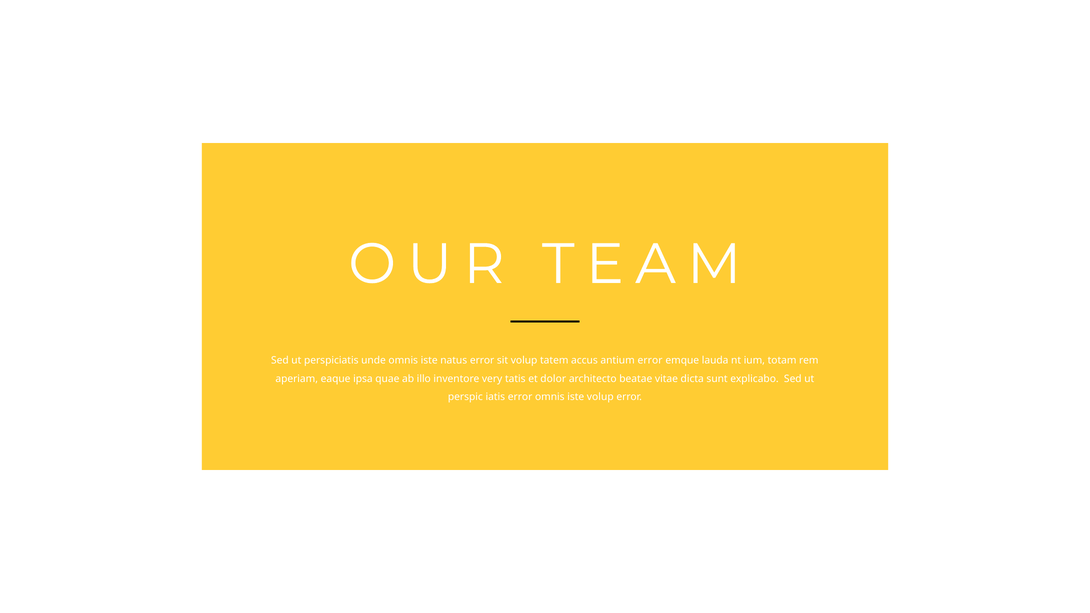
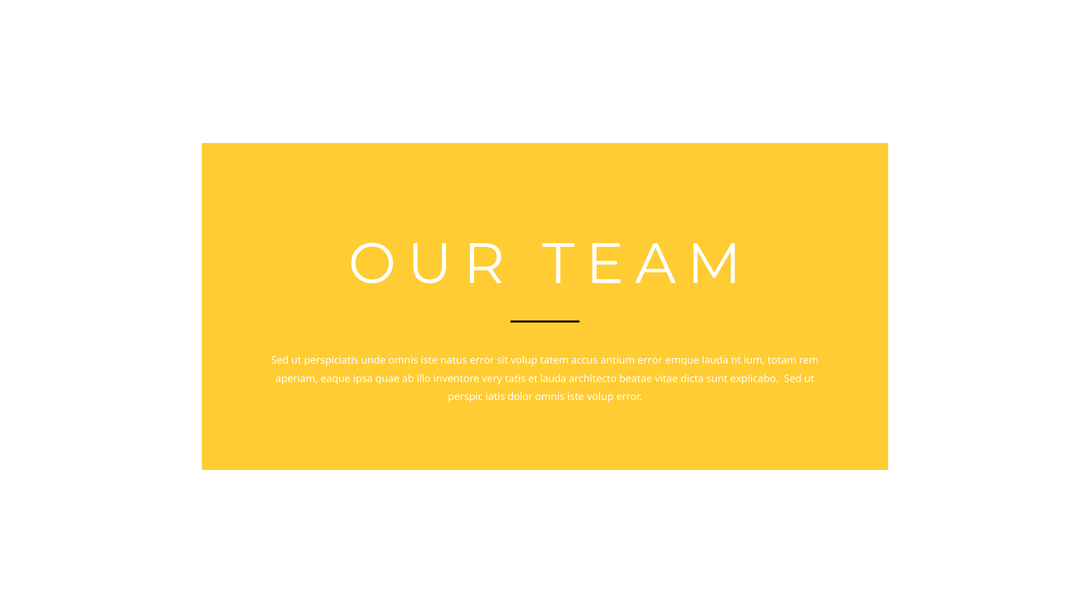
et dolor: dolor -> lauda
iatis error: error -> dolor
